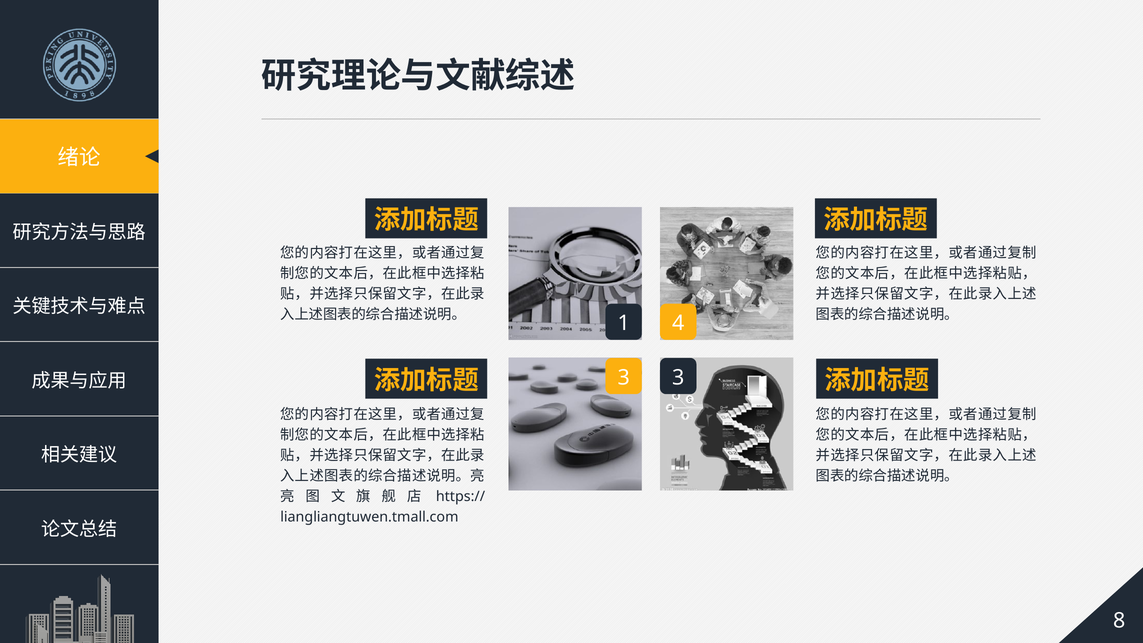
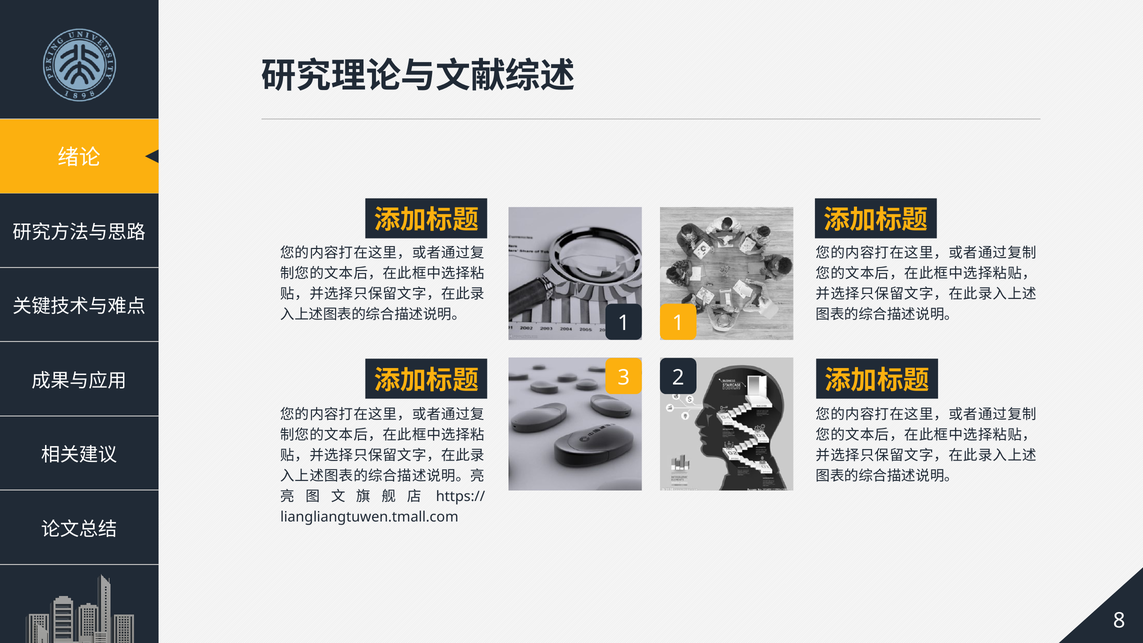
1 4: 4 -> 1
3 3: 3 -> 2
